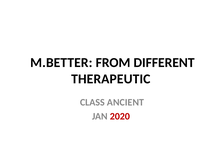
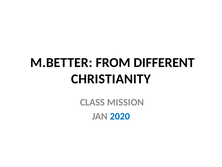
THERAPEUTIC: THERAPEUTIC -> CHRISTIANITY
ANCIENT: ANCIENT -> MISSION
2020 colour: red -> blue
